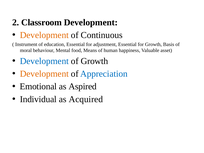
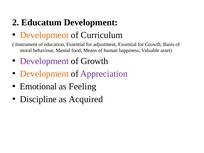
Classroom: Classroom -> Educatum
Continuous: Continuous -> Curriculum
Development at (44, 61) colour: blue -> purple
Appreciation colour: blue -> purple
Aspired: Aspired -> Feeling
Individual: Individual -> Discipline
